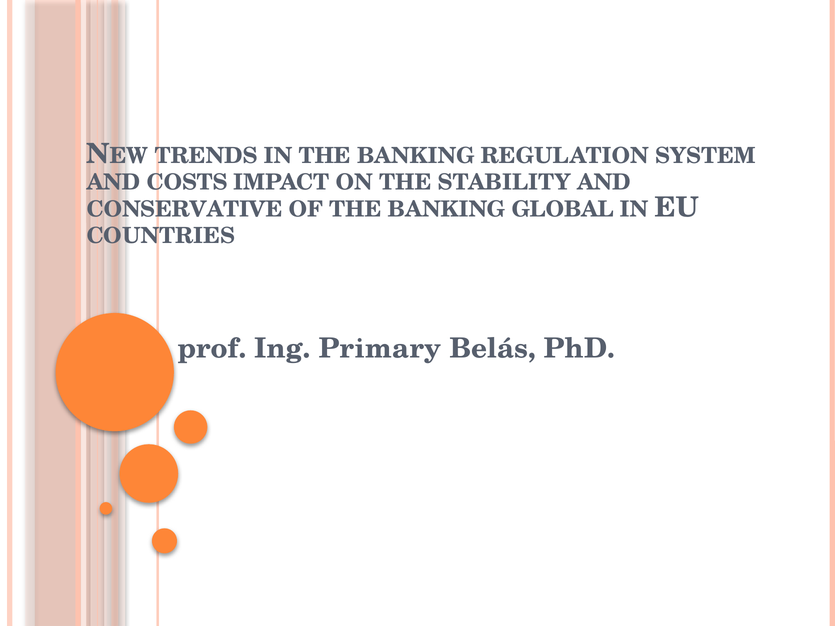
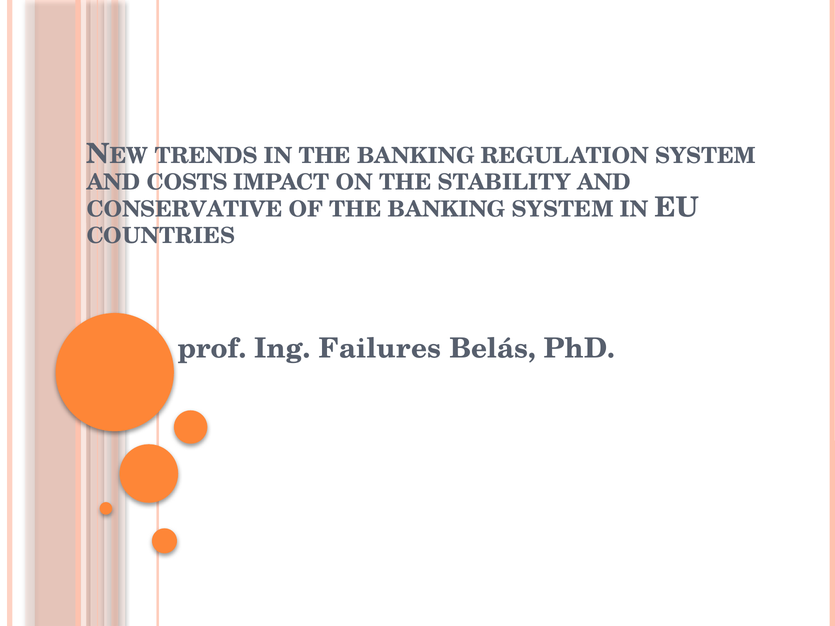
BANKING GLOBAL: GLOBAL -> SYSTEM
Primary: Primary -> Failures
